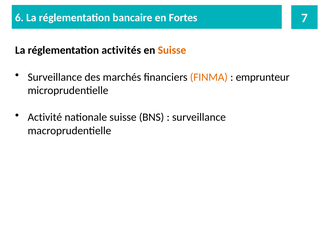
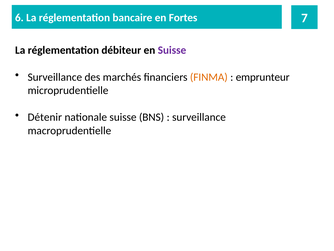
activités: activités -> débiteur
Suisse at (172, 50) colour: orange -> purple
Activité: Activité -> Détenir
